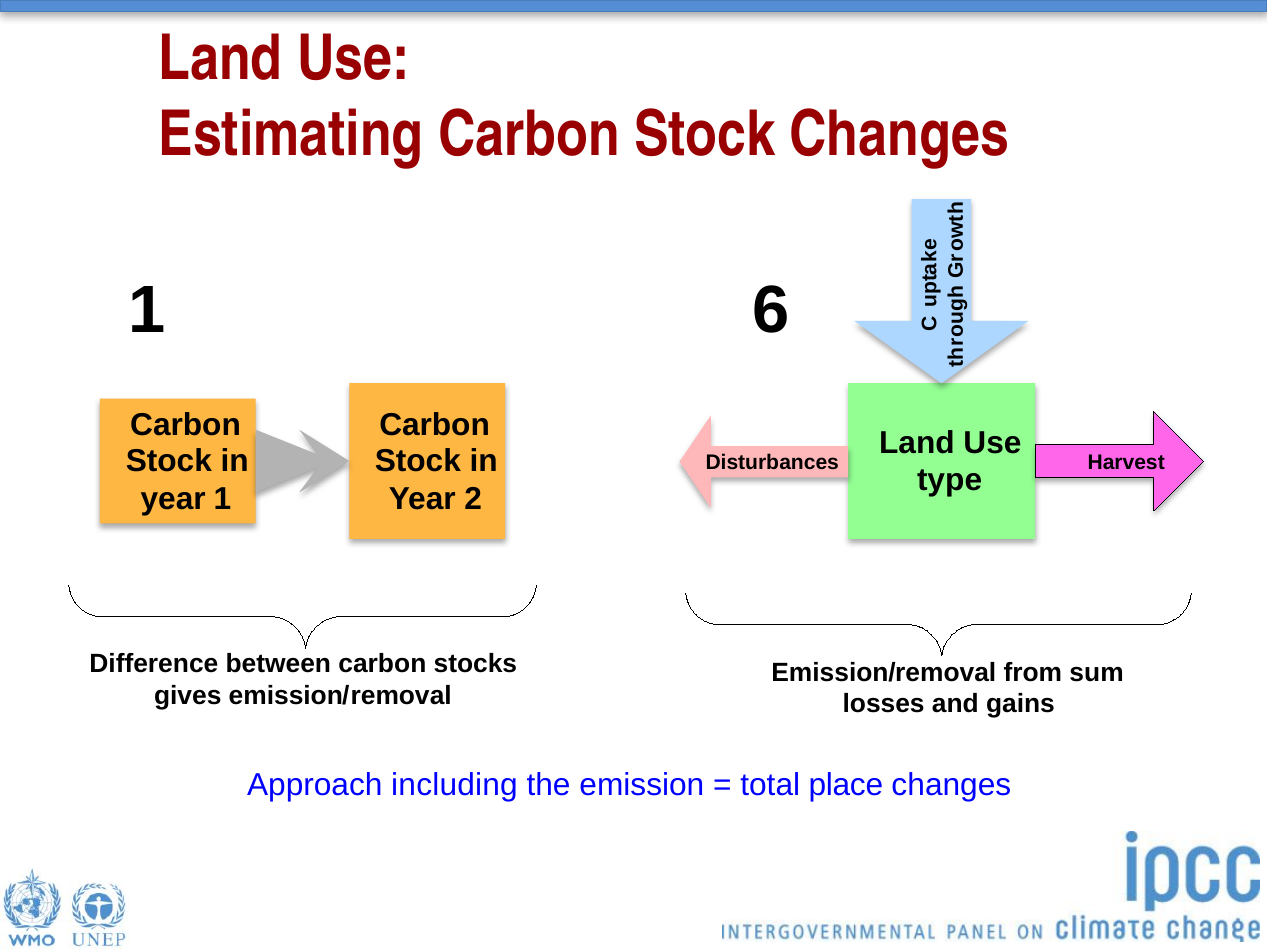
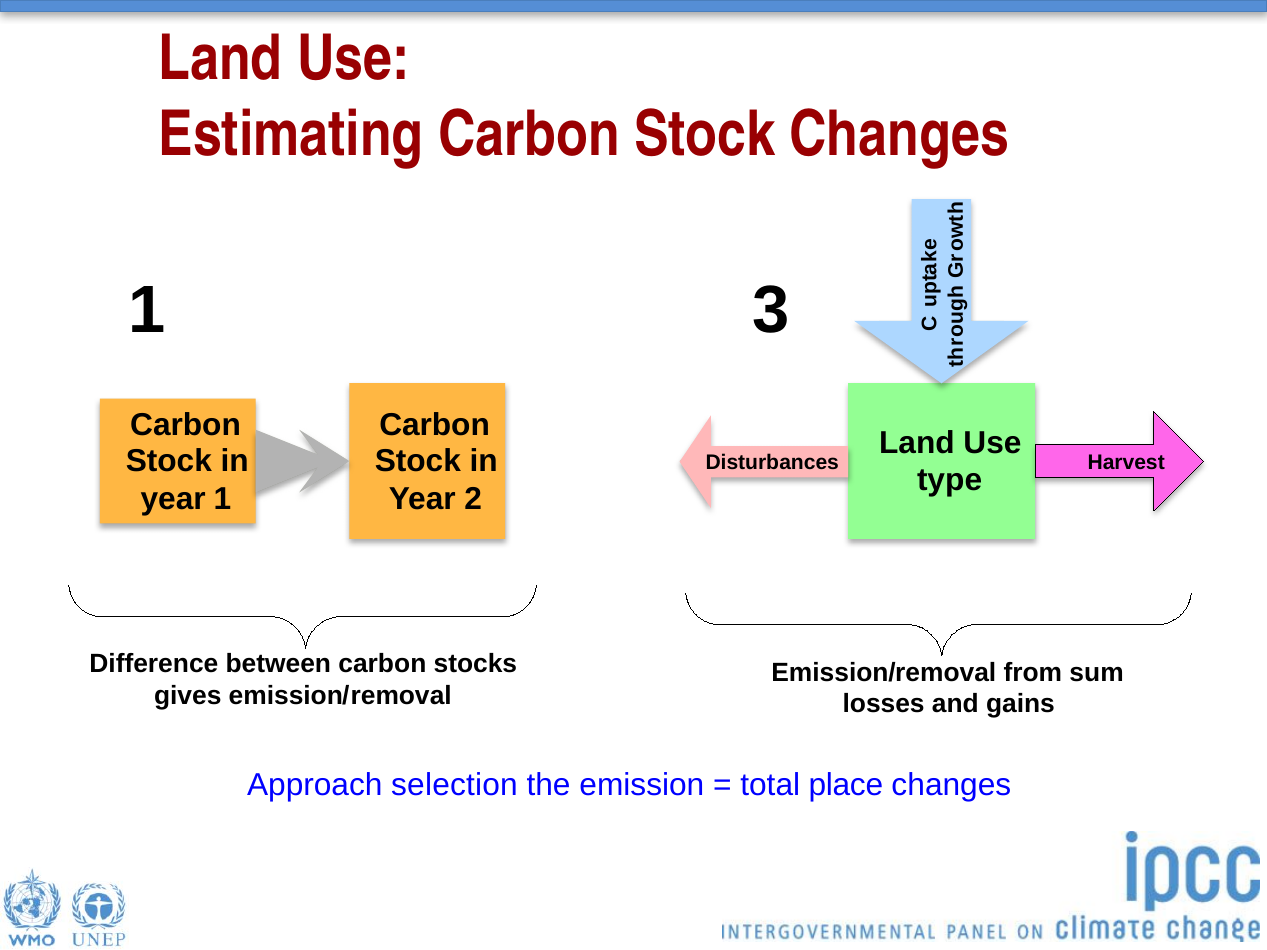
6: 6 -> 3
including: including -> selection
